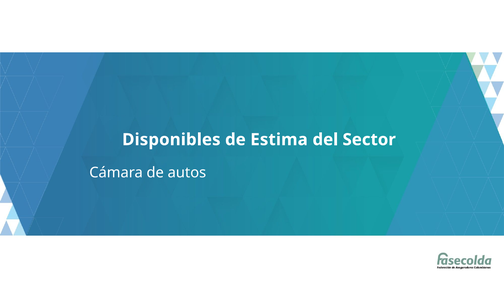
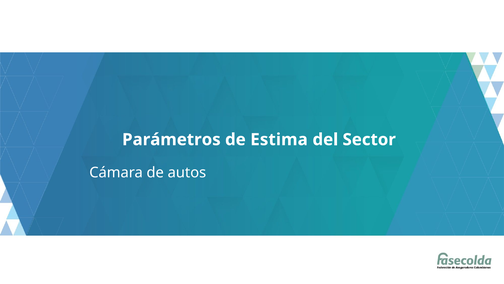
Disponibles: Disponibles -> Parámetros
